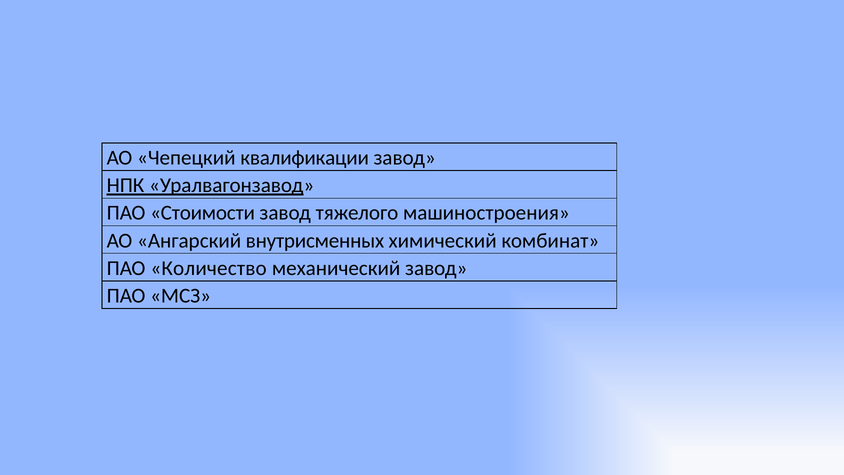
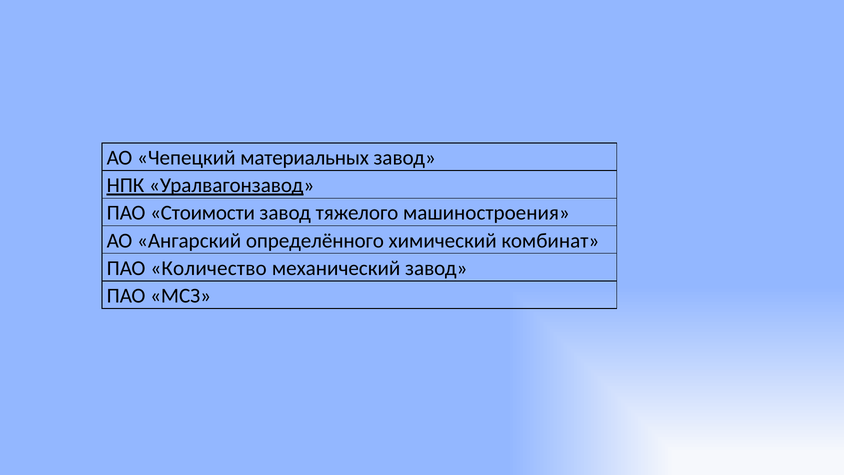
квалификации: квалификации -> материальных
внутрисменных: внутрисменных -> определённого
